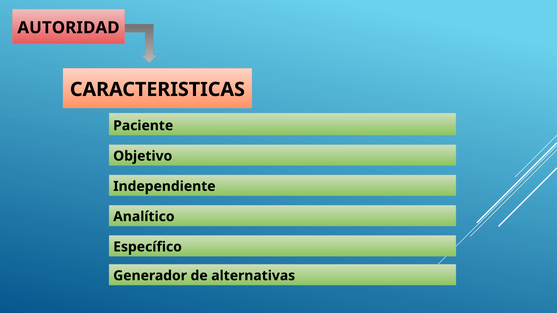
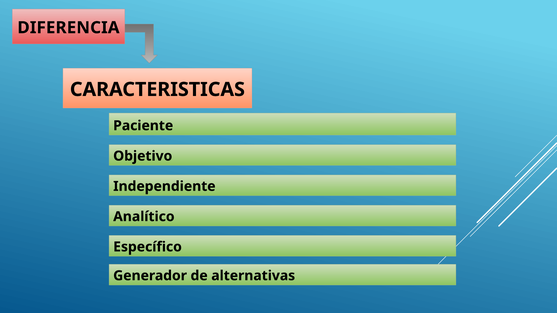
AUTORIDAD: AUTORIDAD -> DIFERENCIA
